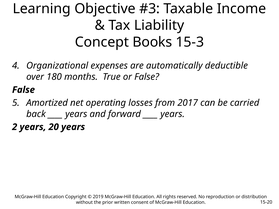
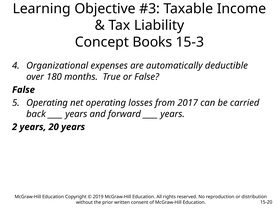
Amortized at (47, 103): Amortized -> Operating
